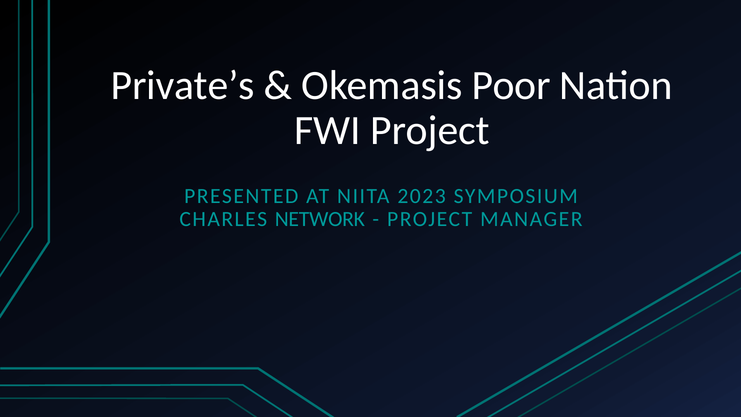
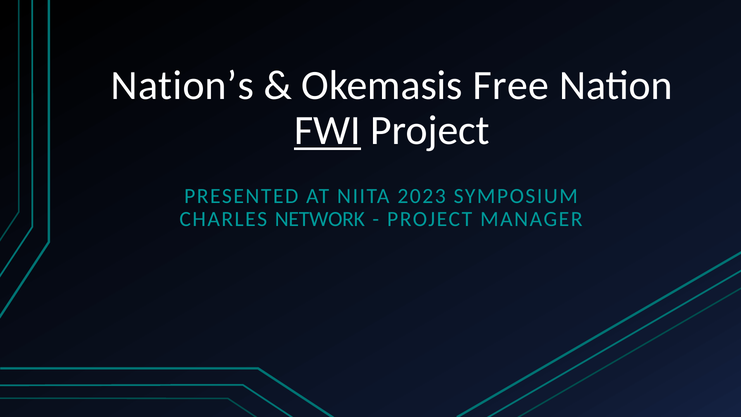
Private’s: Private’s -> Nation’s
Poor: Poor -> Free
FWI underline: none -> present
